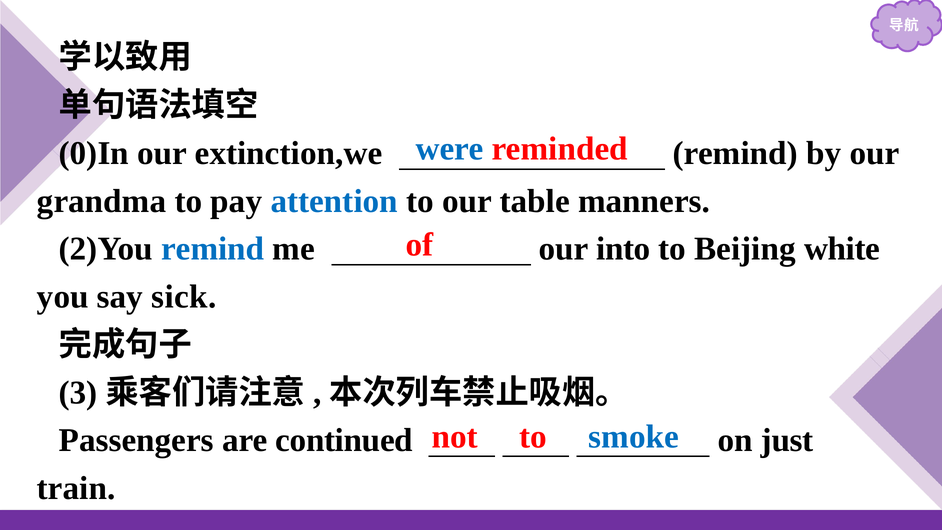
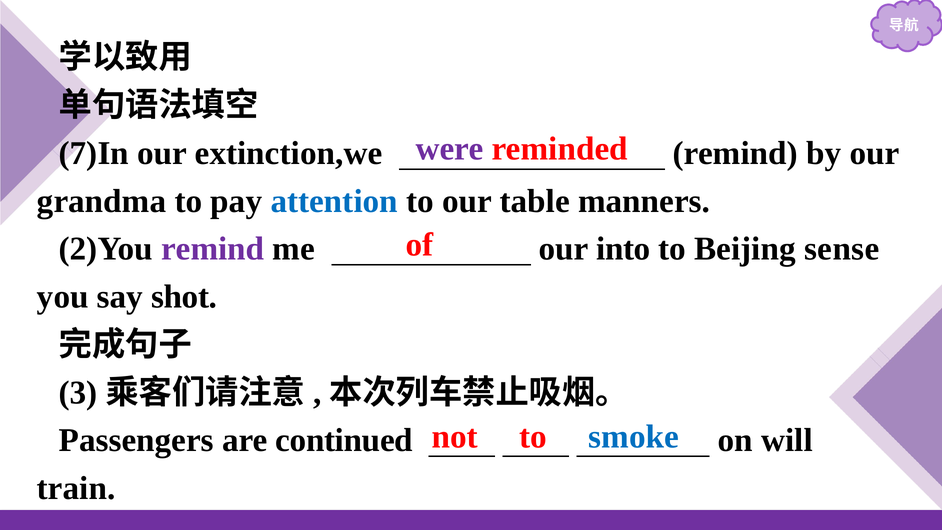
were colour: blue -> purple
0)In: 0)In -> 7)In
remind at (213, 249) colour: blue -> purple
white: white -> sense
sick: sick -> shot
just: just -> will
